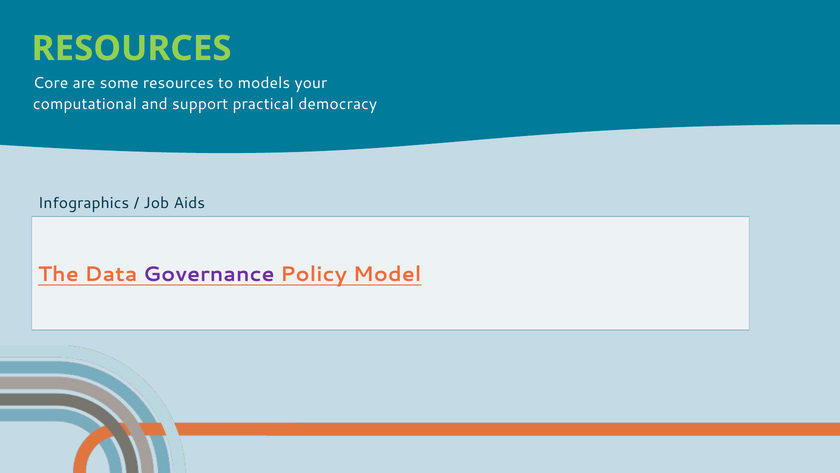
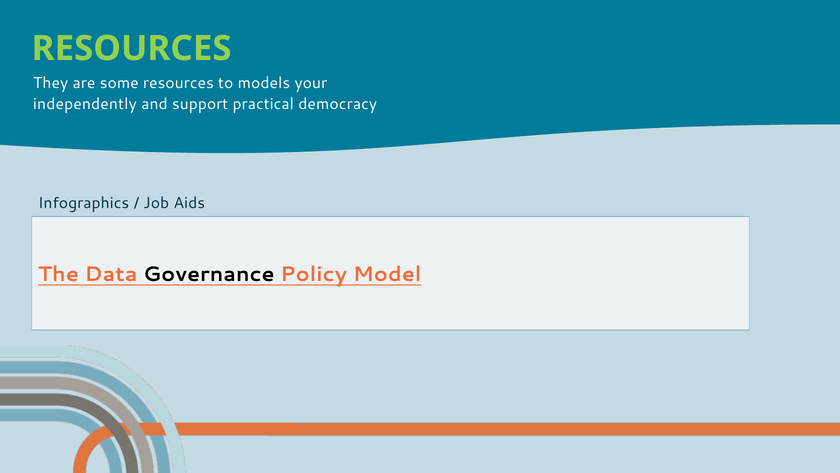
Core: Core -> They
computational: computational -> independently
Governance colour: purple -> black
